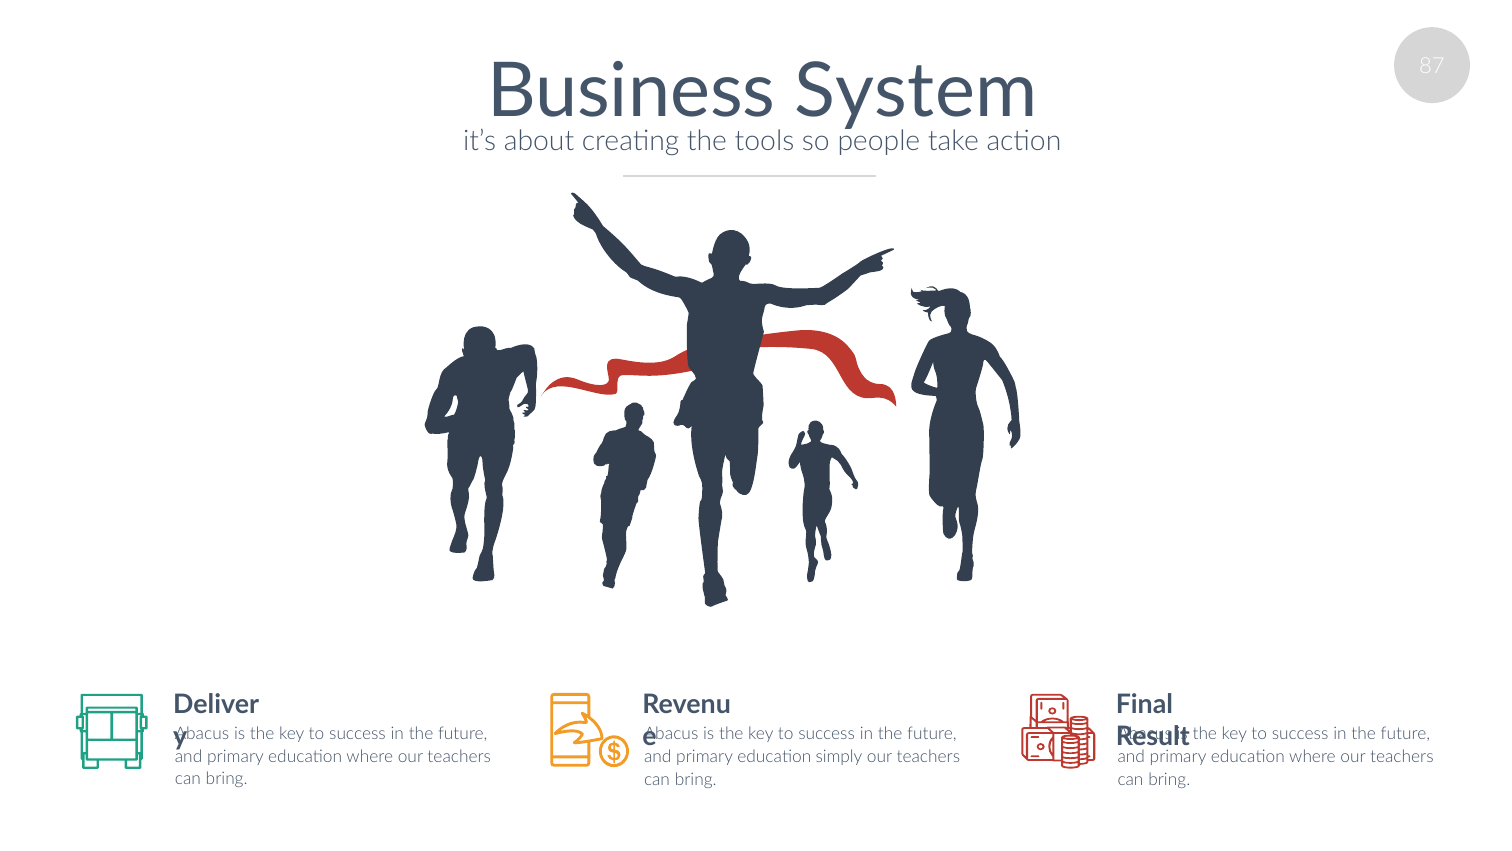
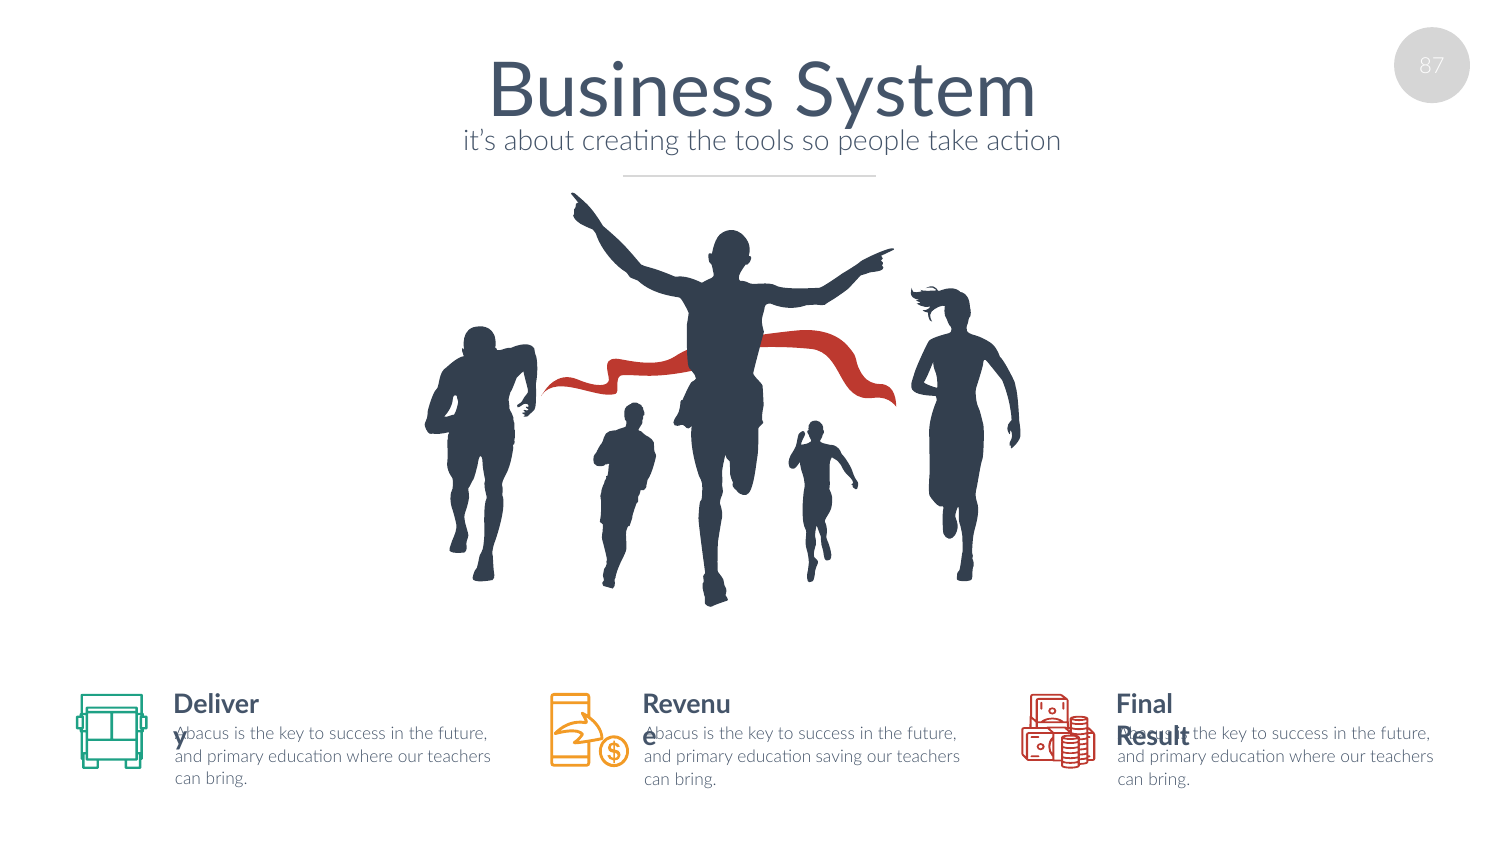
simply: simply -> saving
